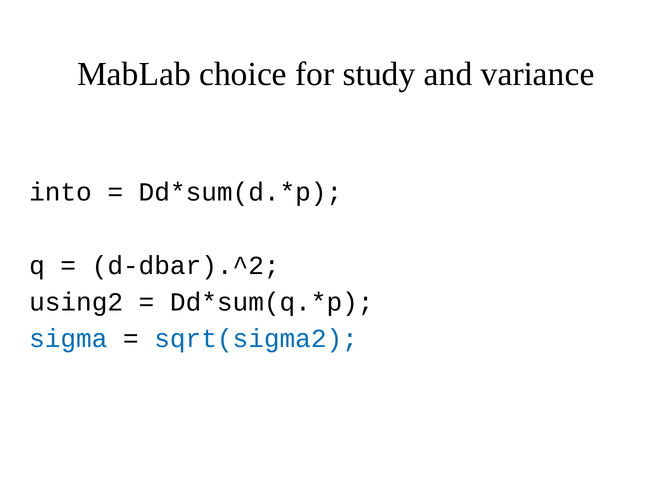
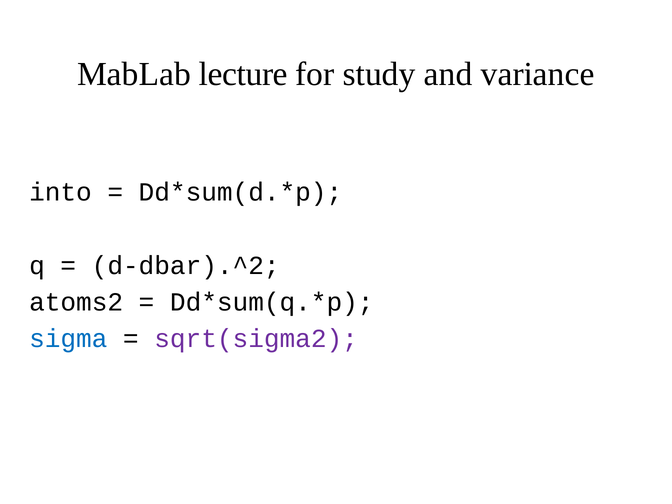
choice: choice -> lecture
using2: using2 -> atoms2
sqrt(sigma2 colour: blue -> purple
